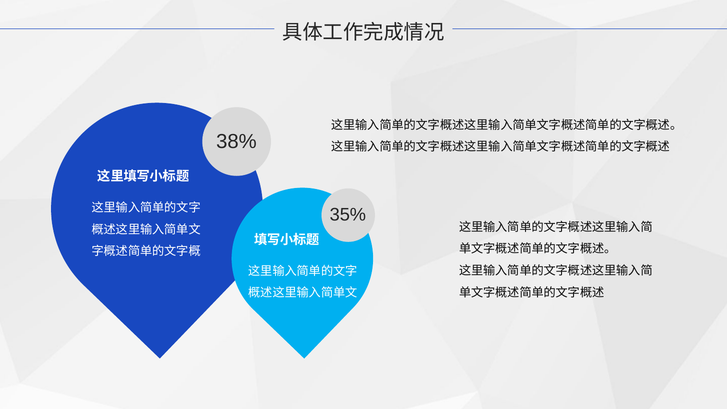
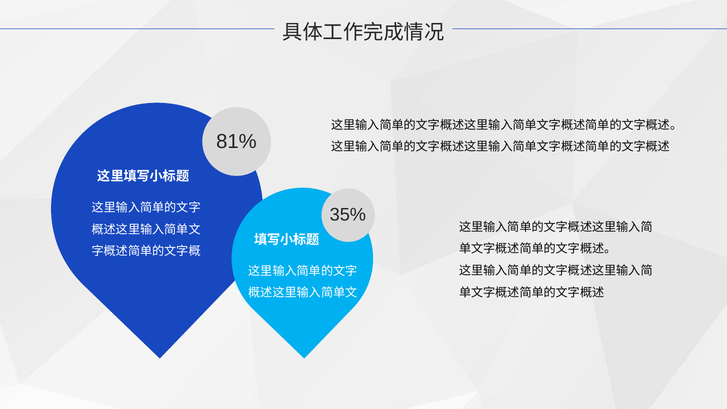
38%: 38% -> 81%
